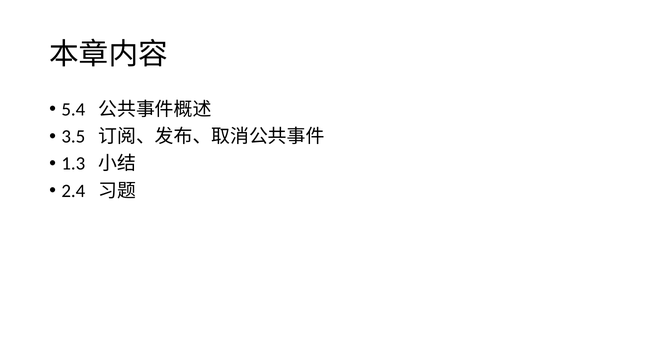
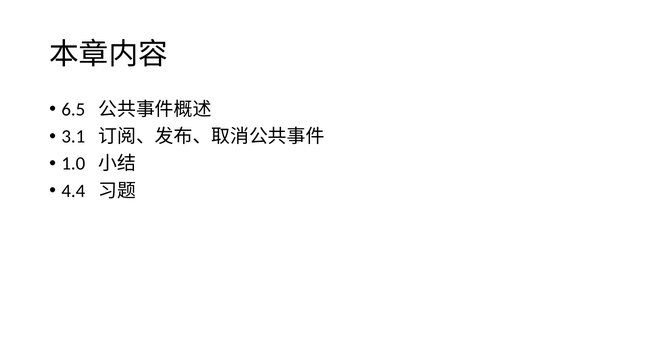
5.4: 5.4 -> 6.5
3.5: 3.5 -> 3.1
1.3: 1.3 -> 1.0
2.4: 2.4 -> 4.4
